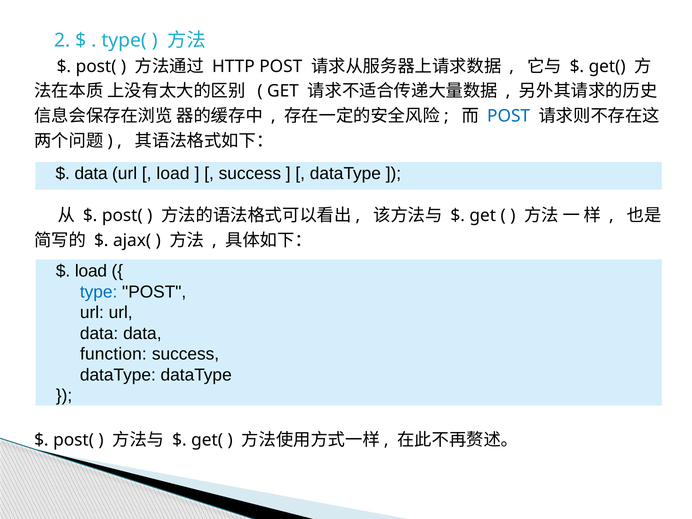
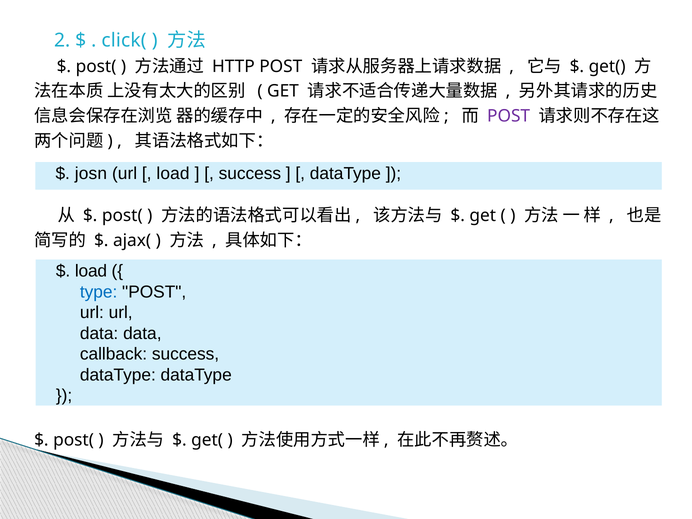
type(: type( -> click(
POST at (509, 116) colour: blue -> purple
data at (91, 174): data -> josn
function: function -> callback
